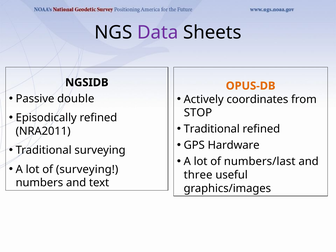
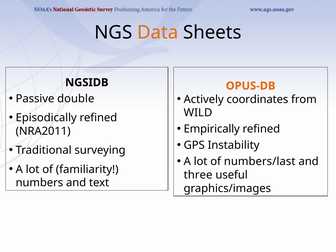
Data colour: purple -> orange
STOP: STOP -> WILD
Traditional at (212, 129): Traditional -> Empirically
Hardware: Hardware -> Instability
of surveying: surveying -> familiarity
